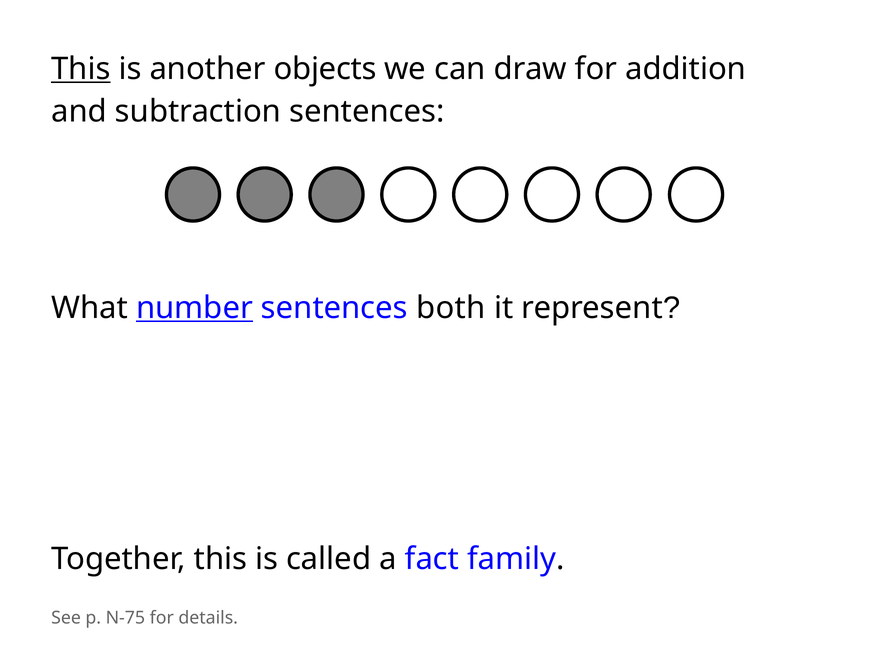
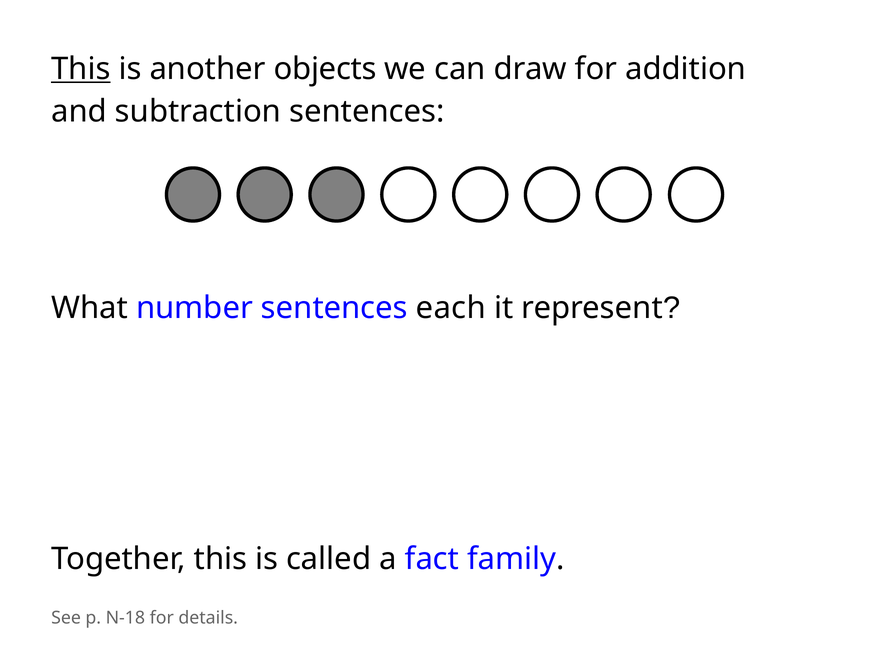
number underline: present -> none
both: both -> each
N-75: N-75 -> N-18
